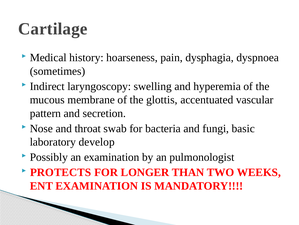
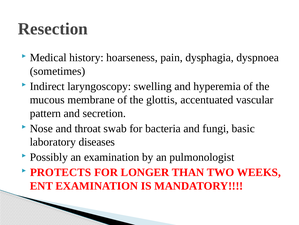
Cartilage: Cartilage -> Resection
develop: develop -> diseases
